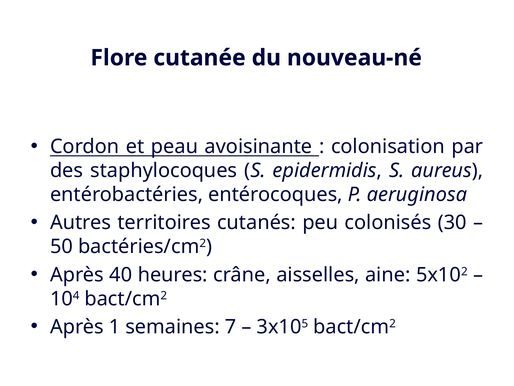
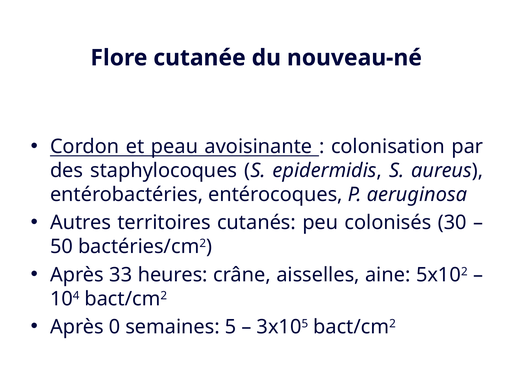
40: 40 -> 33
1: 1 -> 0
7: 7 -> 5
